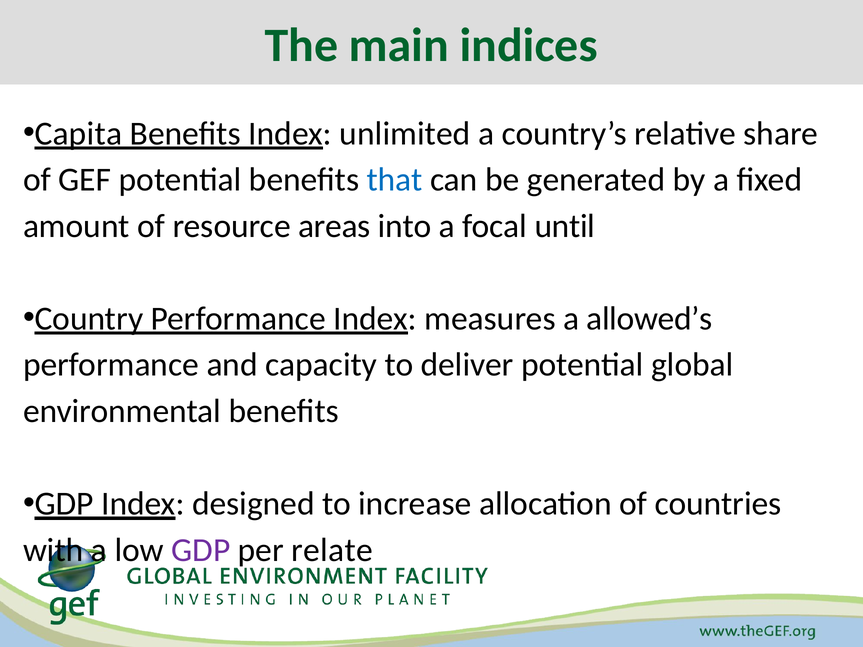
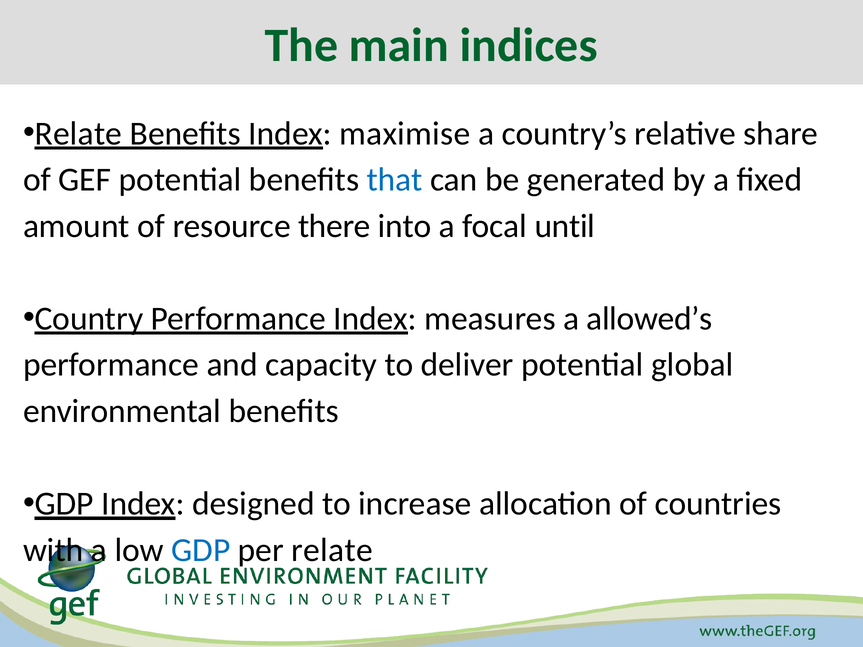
Capita at (78, 133): Capita -> Relate
unlimited: unlimited -> maximise
areas: areas -> there
GDP at (201, 550) colour: purple -> blue
